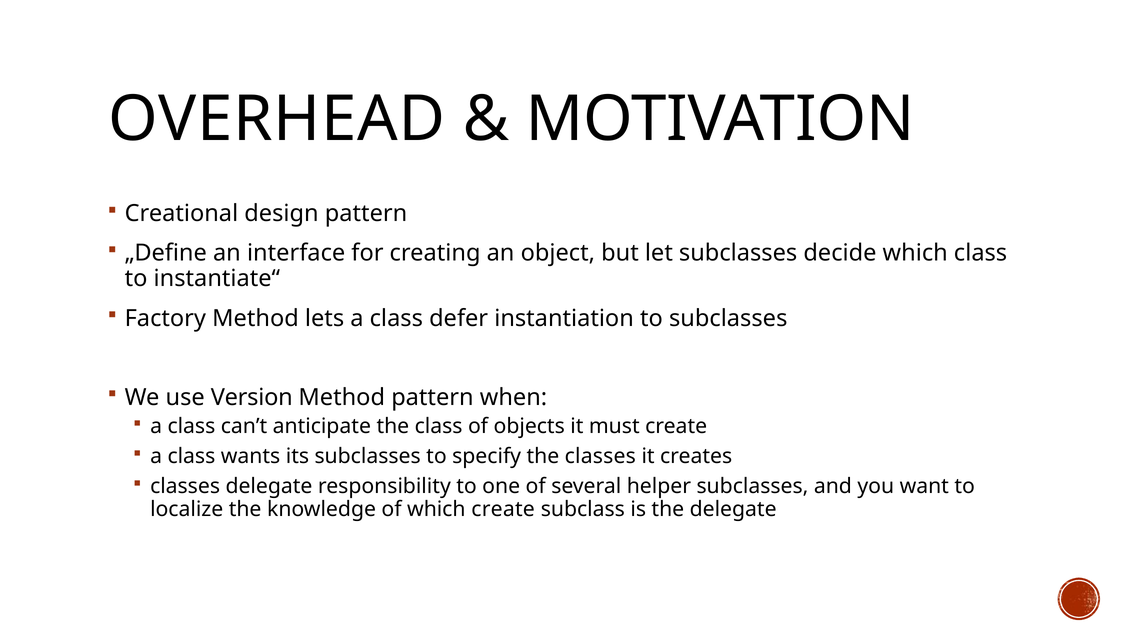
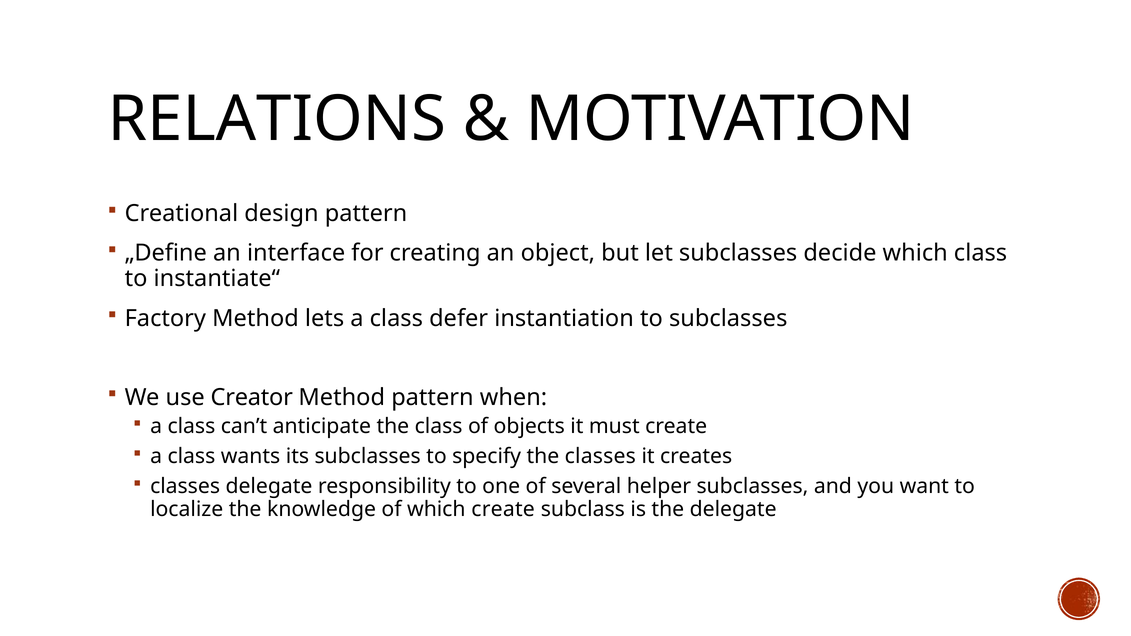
OVERHEAD: OVERHEAD -> RELATIONS
Version: Version -> Creator
